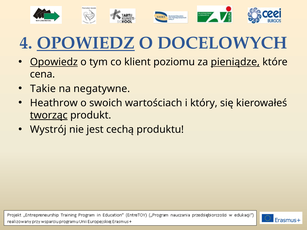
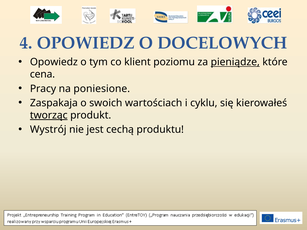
OPOWIEDZ at (86, 43) underline: present -> none
Opowiedz at (54, 62) underline: present -> none
Takie: Takie -> Pracy
negatywne: negatywne -> poniesione
Heathrow: Heathrow -> Zaspakaja
który: który -> cyklu
